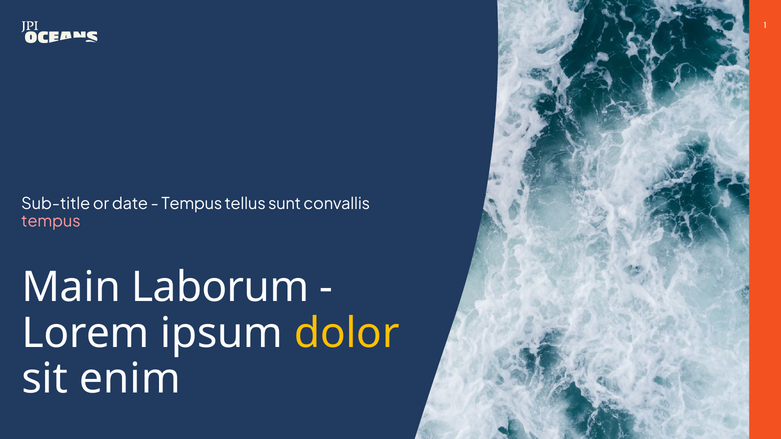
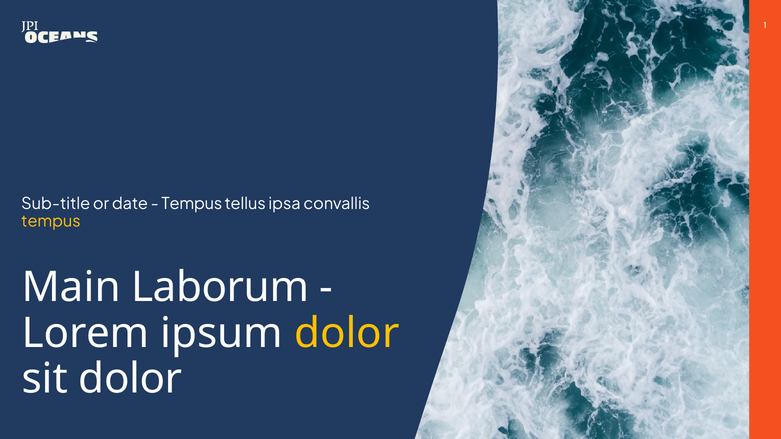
sunt: sunt -> ipsa
tempus at (51, 222) colour: pink -> yellow
sit enim: enim -> dolor
